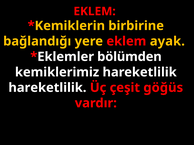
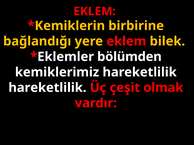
ayak: ayak -> bilek
göğüs: göğüs -> olmak
